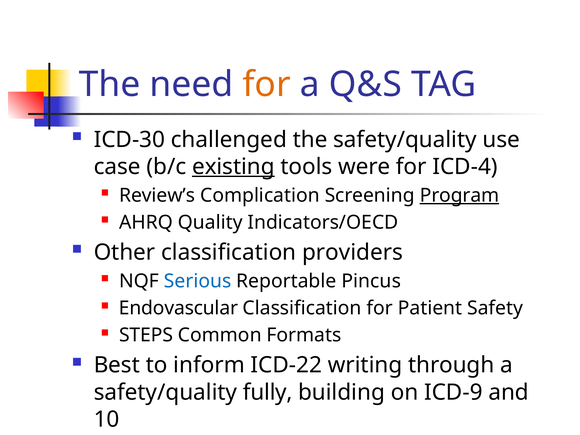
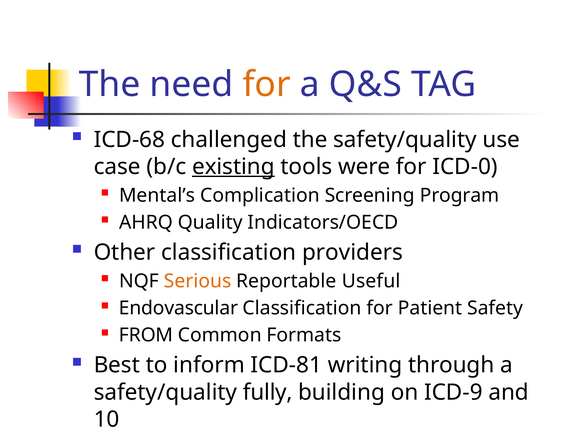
ICD-30: ICD-30 -> ICD-68
ICD-4: ICD-4 -> ICD-0
Review’s: Review’s -> Mental’s
Program underline: present -> none
Serious colour: blue -> orange
Pincus: Pincus -> Useful
STEPS: STEPS -> FROM
ICD-22: ICD-22 -> ICD-81
